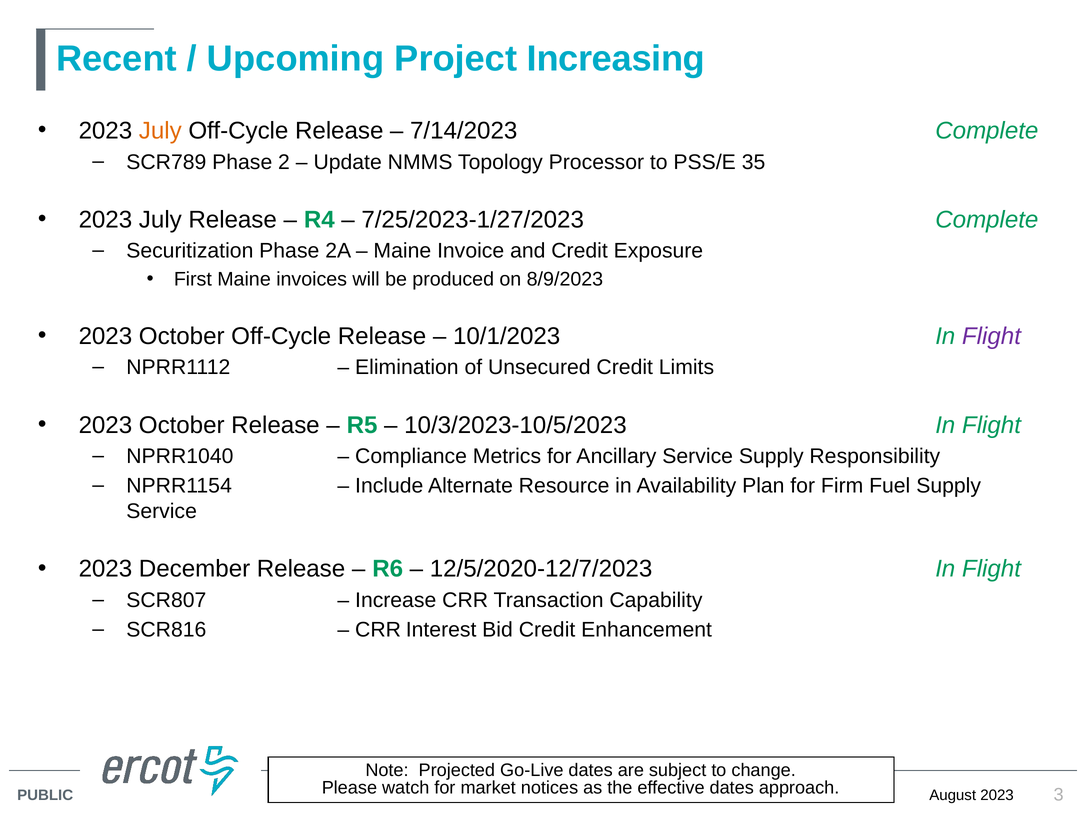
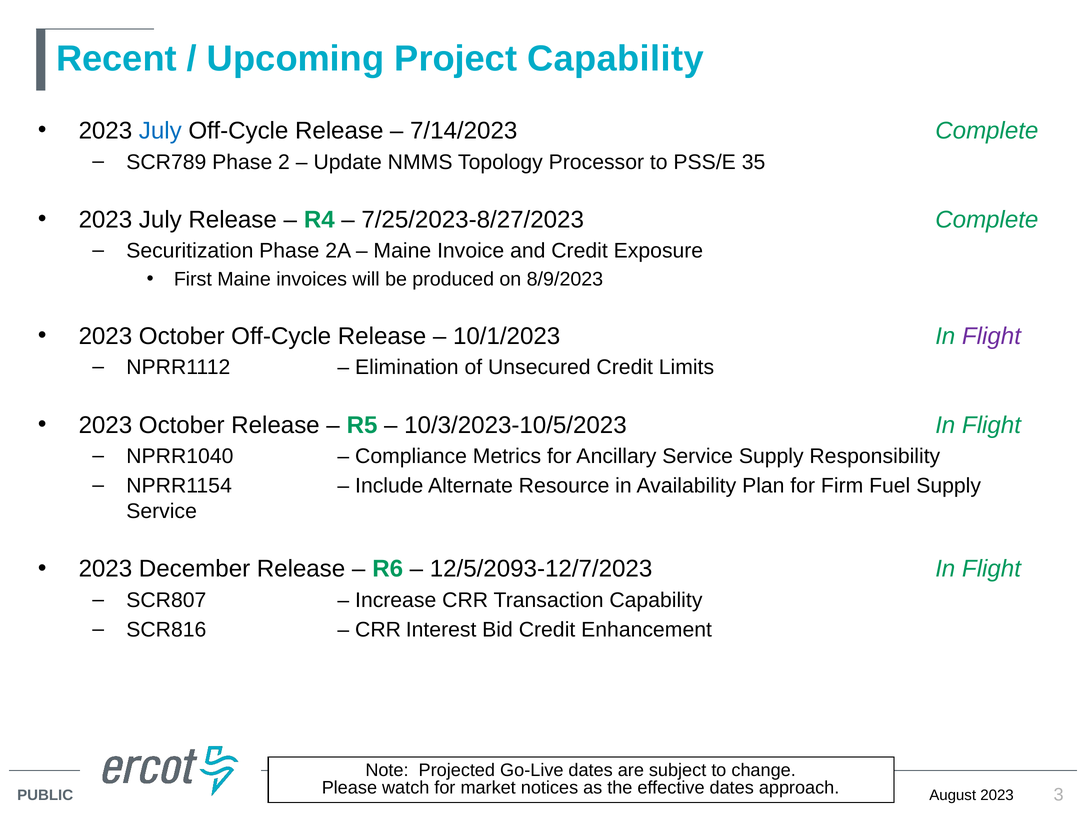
Project Increasing: Increasing -> Capability
July at (160, 131) colour: orange -> blue
7/25/2023-1/27/2023: 7/25/2023-1/27/2023 -> 7/25/2023-8/27/2023
12/5/2020-12/7/2023: 12/5/2020-12/7/2023 -> 12/5/2093-12/7/2023
